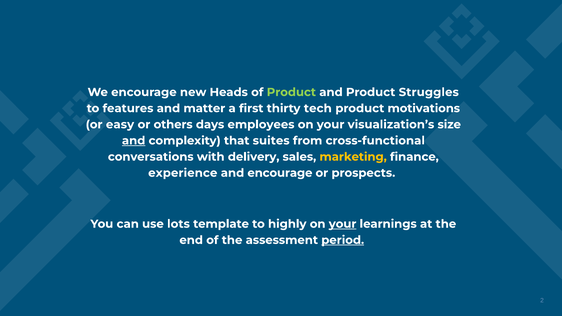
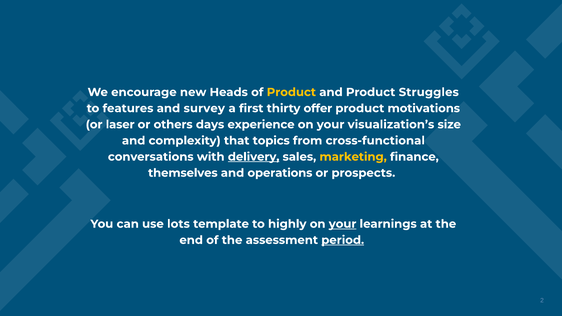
Product at (291, 92) colour: light green -> yellow
matter: matter -> survey
tech: tech -> offer
easy: easy -> laser
employees: employees -> experience
and at (134, 141) underline: present -> none
suites: suites -> topics
delivery underline: none -> present
experience: experience -> themselves
and encourage: encourage -> operations
